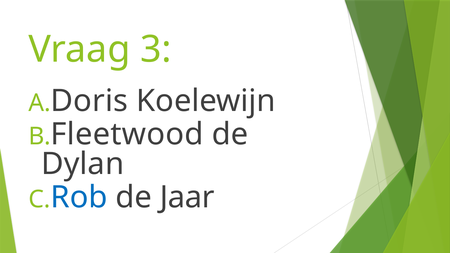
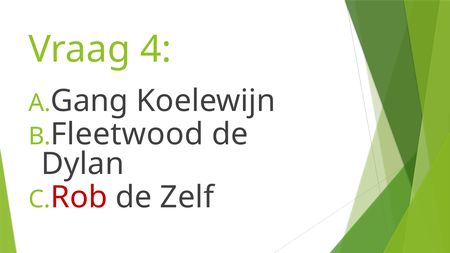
3: 3 -> 4
Doris: Doris -> Gang
Rob colour: blue -> red
Jaar: Jaar -> Zelf
